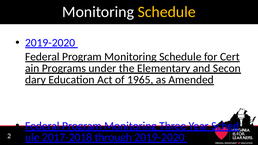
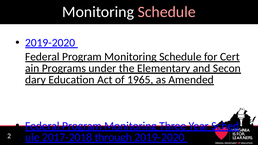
Schedule at (167, 12) colour: yellow -> pink
